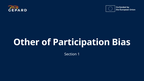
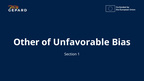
Participation: Participation -> Unfavorable
